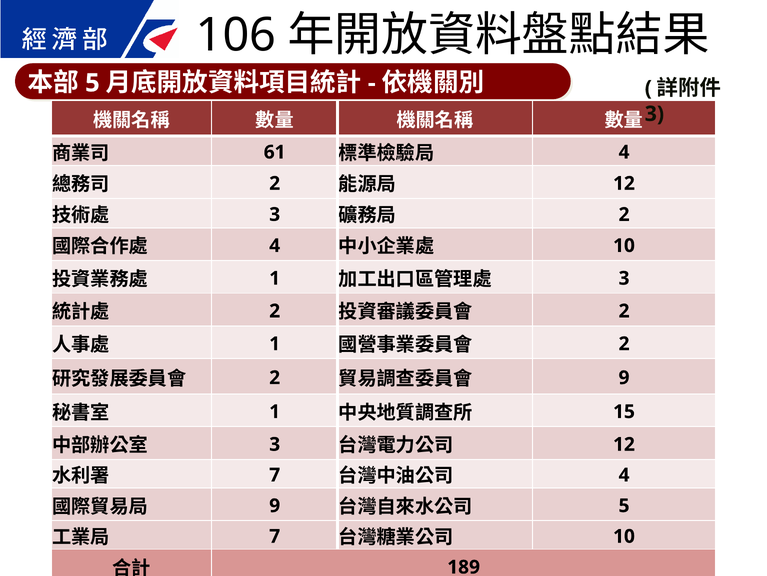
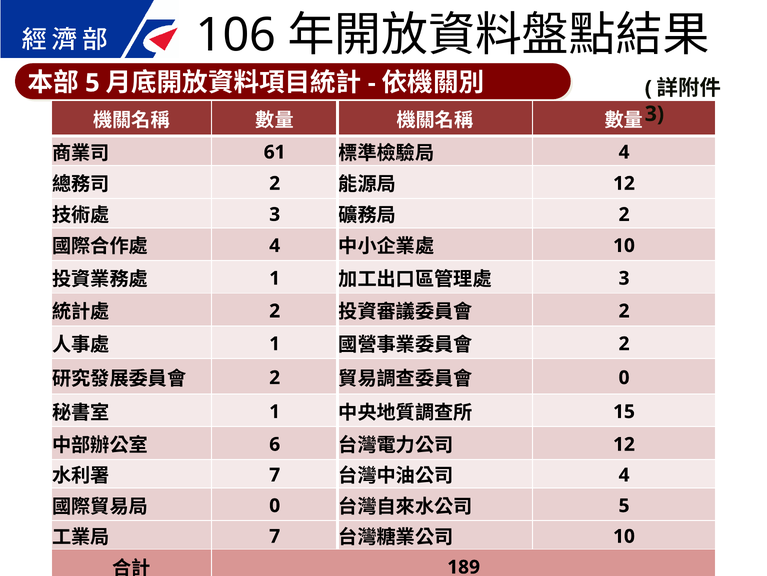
9 at (624, 377): 9 -> 0
3 at (275, 444): 3 -> 6
9 at (275, 505): 9 -> 0
